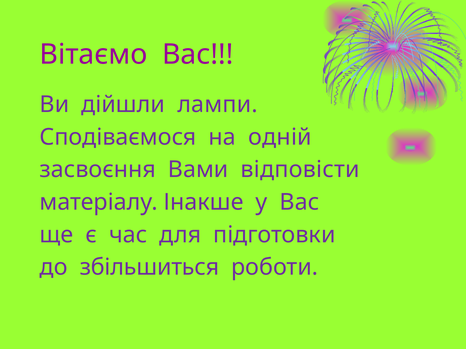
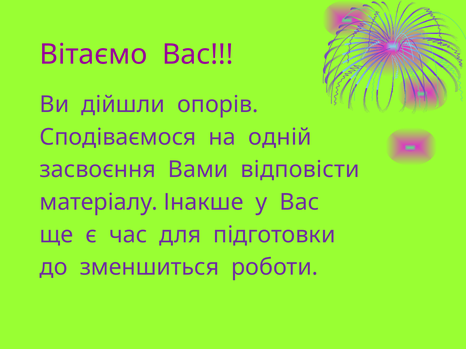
лампи: лампи -> опорів
збільшиться: збільшиться -> зменшиться
